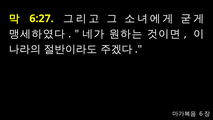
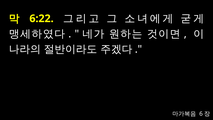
6:27: 6:27 -> 6:22
